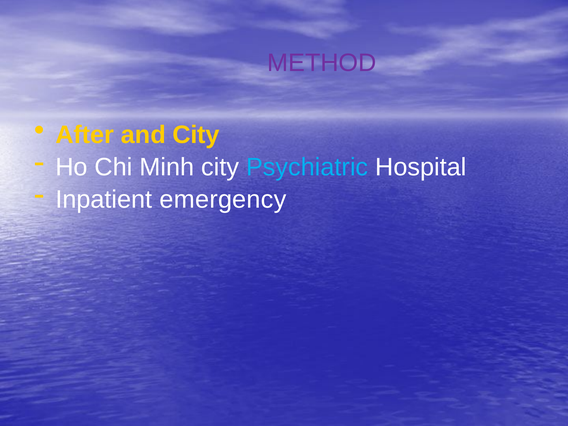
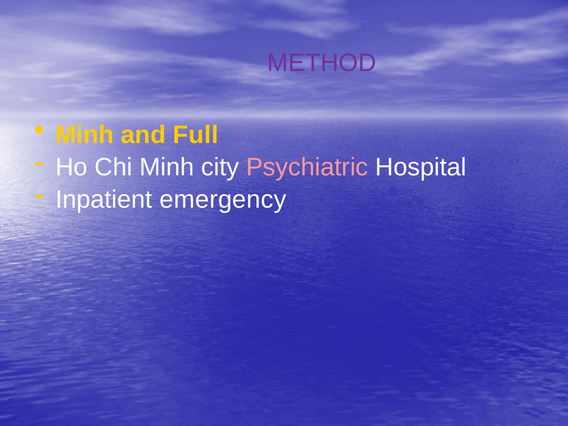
After at (85, 135): After -> Minh
and City: City -> Full
Psychiatric colour: light blue -> pink
